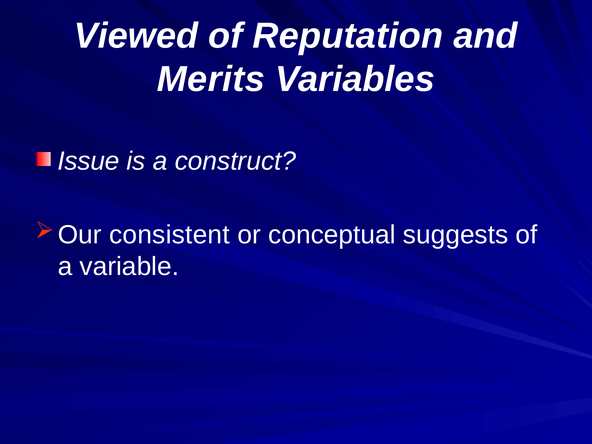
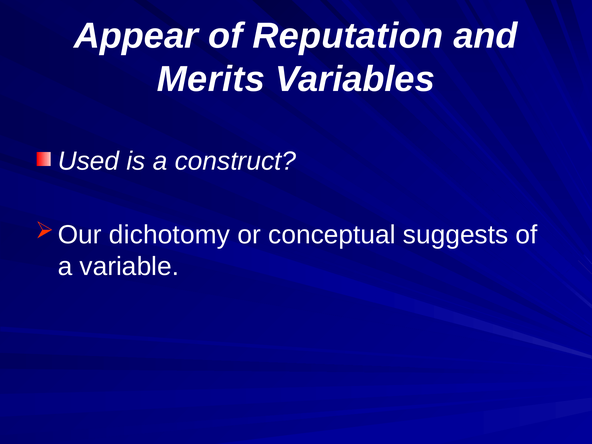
Viewed: Viewed -> Appear
Issue: Issue -> Used
consistent: consistent -> dichotomy
